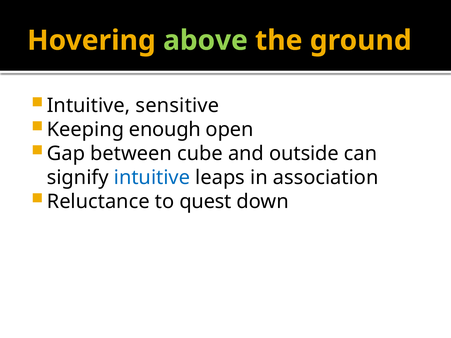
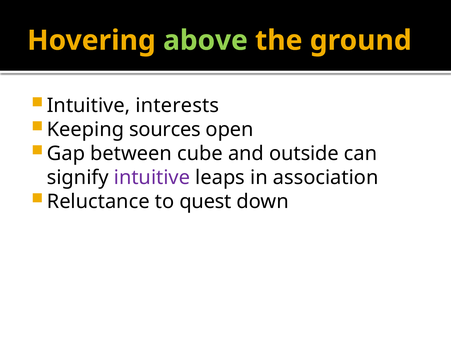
sensitive: sensitive -> interests
enough: enough -> sources
intuitive at (152, 178) colour: blue -> purple
